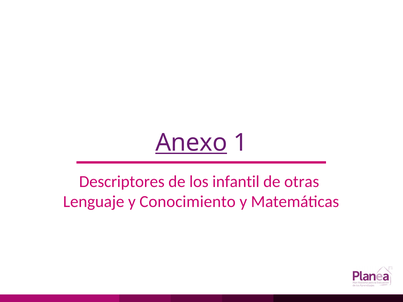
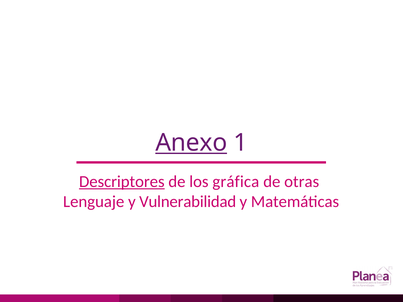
Descriptores underline: none -> present
infantil: infantil -> gráfica
Conocimiento: Conocimiento -> Vulnerabilidad
